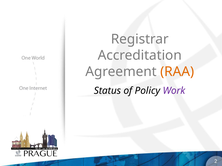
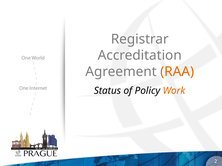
Work colour: purple -> orange
